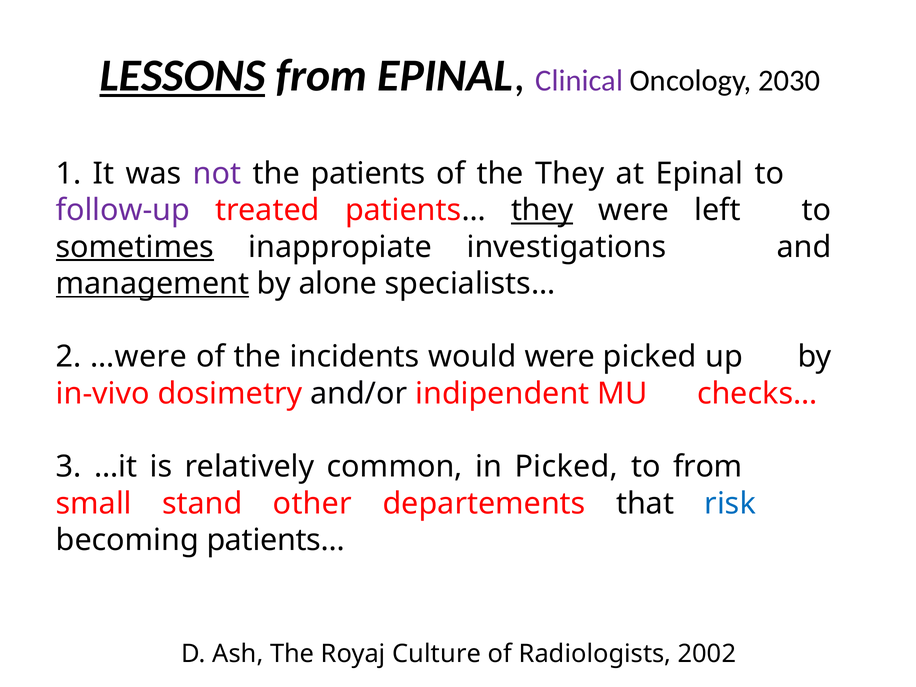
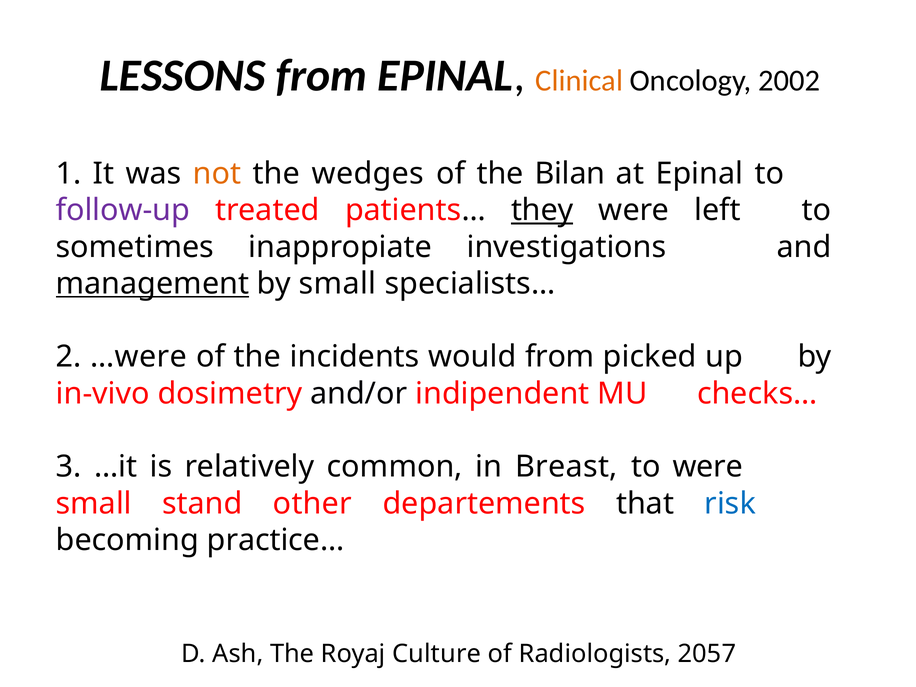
LESSONS underline: present -> none
Clinical colour: purple -> orange
2030: 2030 -> 2002
not colour: purple -> orange
patients: patients -> wedges
the They: They -> Bilan
sometimes underline: present -> none
by alone: alone -> small
would were: were -> from
in Picked: Picked -> Breast
to from: from -> were
becoming patients…: patients… -> practice…
2002: 2002 -> 2057
